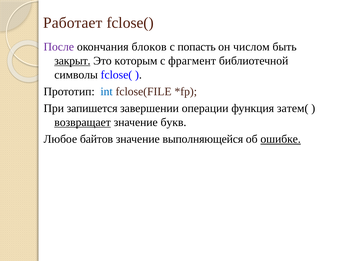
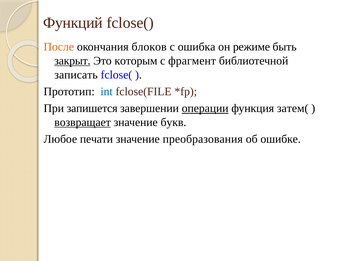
Работает: Работает -> Функций
После colour: purple -> orange
попасть: попасть -> ошибка
числом: числом -> режиме
символы: символы -> записать
операции underline: none -> present
байтов: байтов -> печати
выполняющейся: выполняющейся -> преобразования
ошибке underline: present -> none
